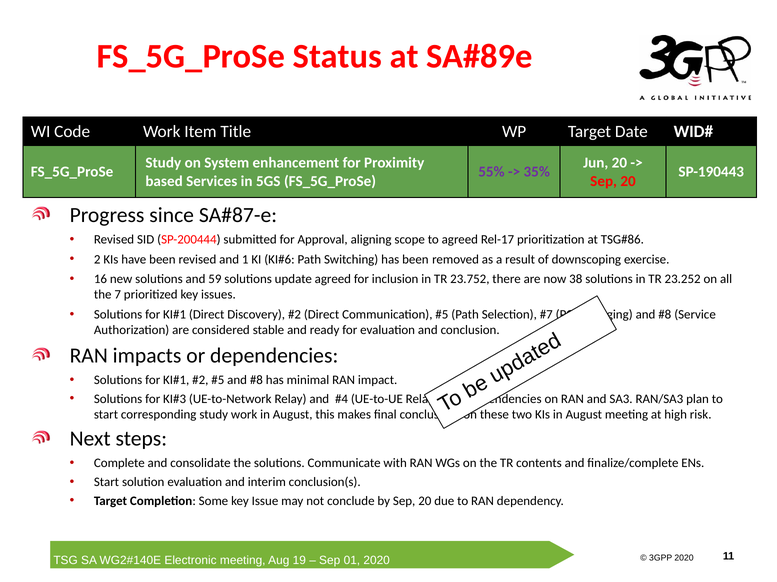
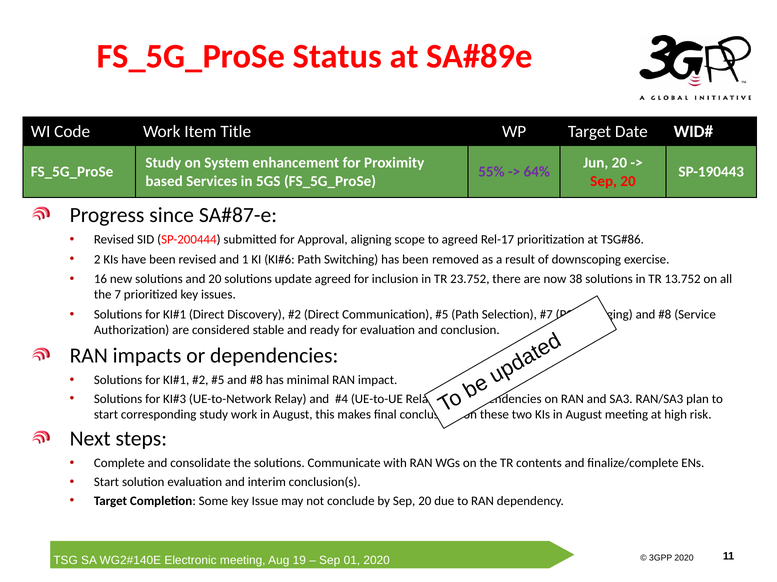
35%: 35% -> 64%
and 59: 59 -> 20
23.252: 23.252 -> 13.752
